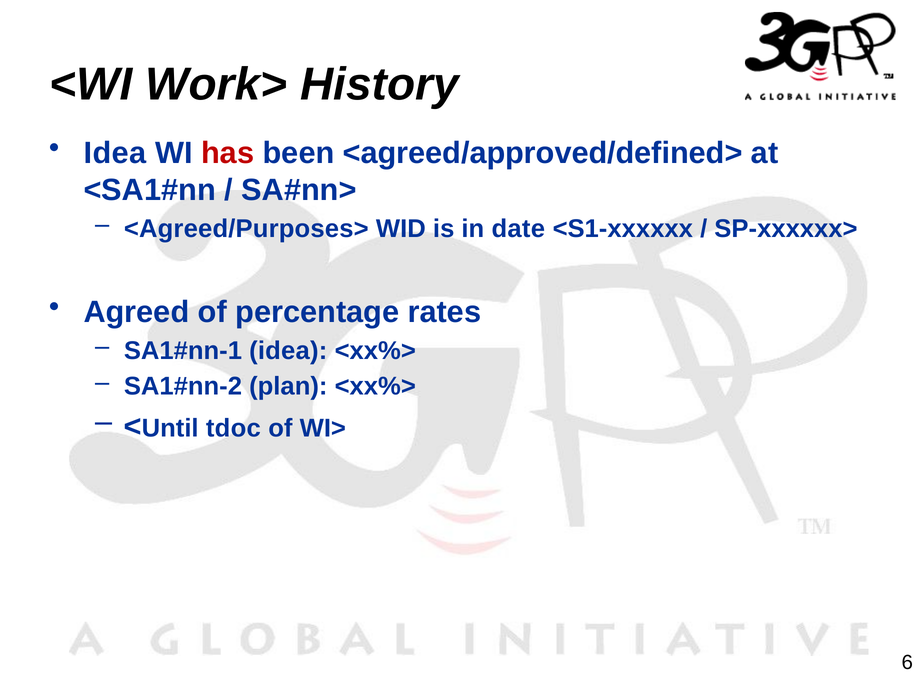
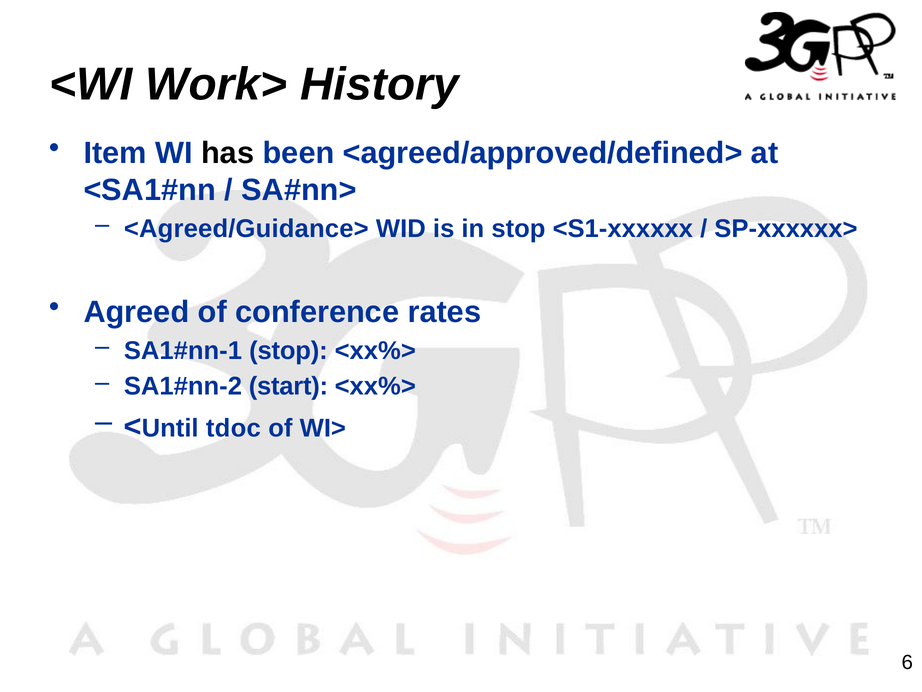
Idea at (115, 153): Idea -> Item
has colour: red -> black
<Agreed/Purposes>: <Agreed/Purposes> -> <Agreed/Guidance>
in date: date -> stop
percentage: percentage -> conference
idea at (288, 350): idea -> stop
plan: plan -> start
